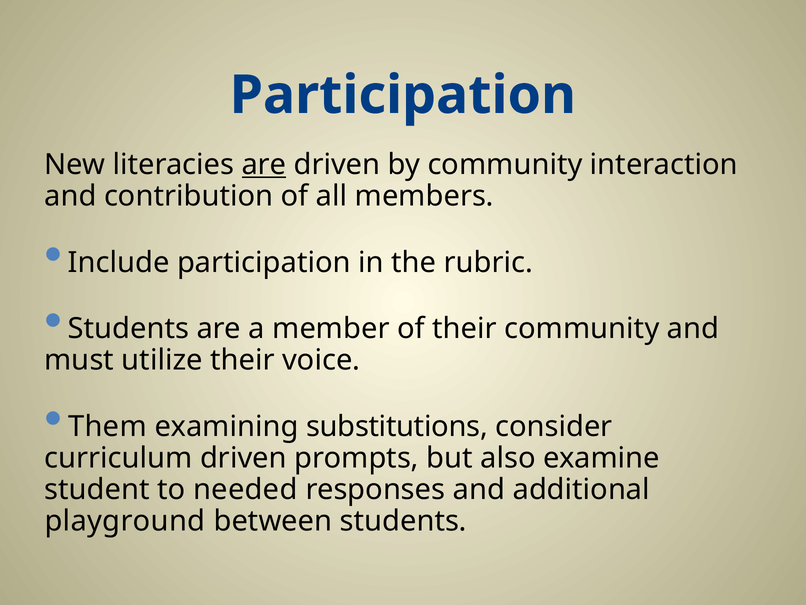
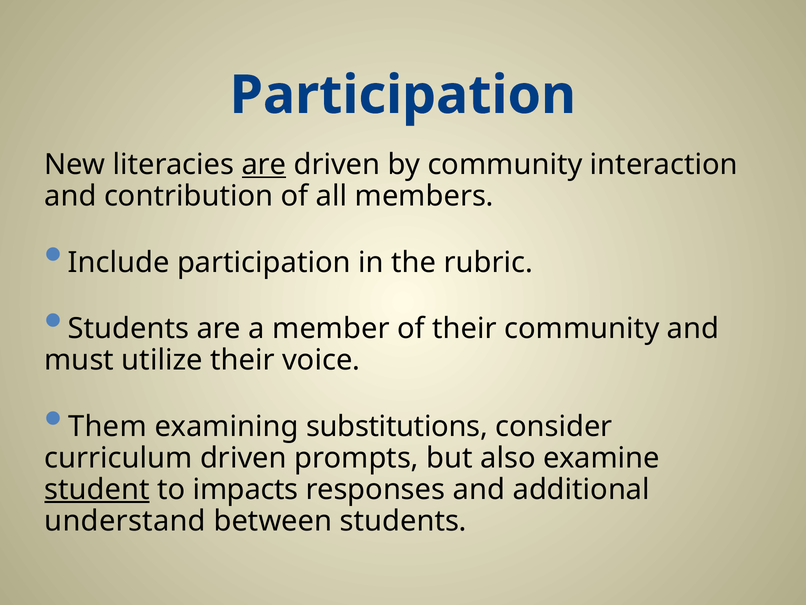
student underline: none -> present
needed: needed -> impacts
playground: playground -> understand
